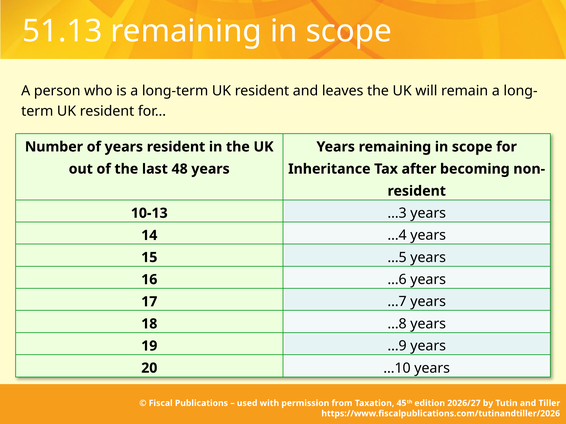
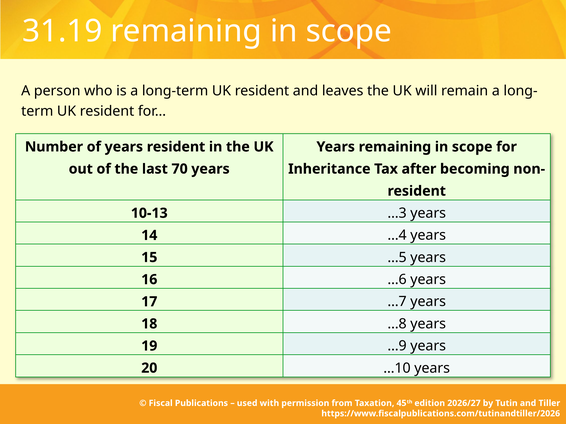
51.13: 51.13 -> 31.19
48: 48 -> 70
